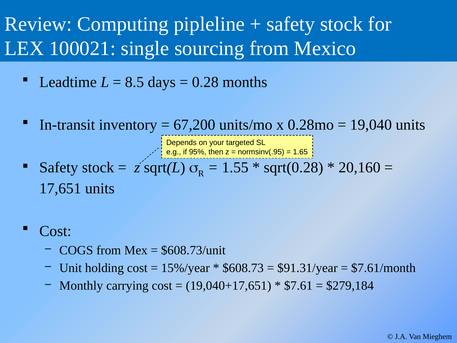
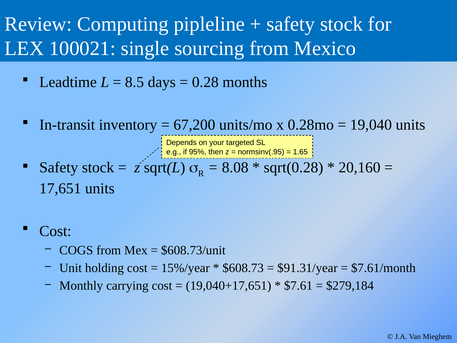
1.55: 1.55 -> 8.08
